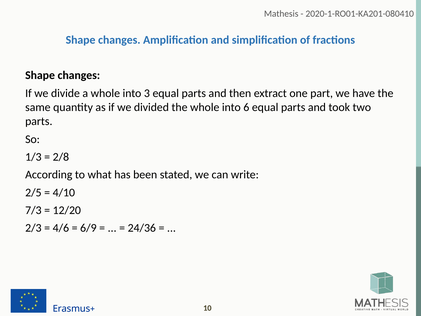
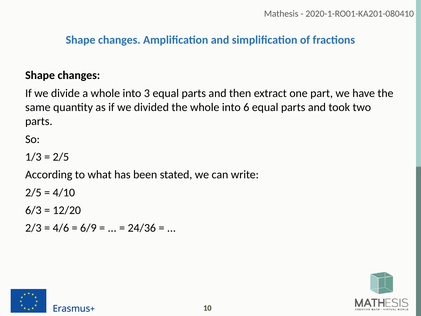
2/8 at (61, 157): 2/8 -> 2/5
7/3: 7/3 -> 6/3
